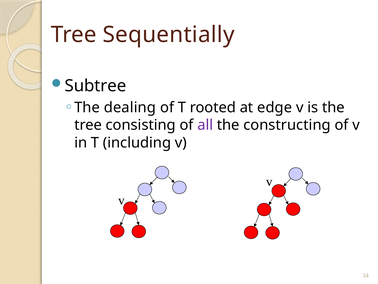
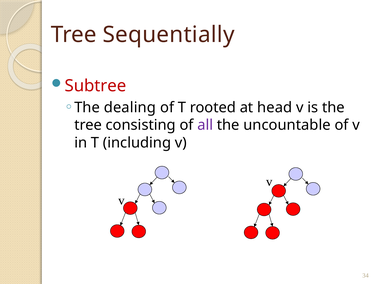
Subtree colour: black -> red
edge: edge -> head
constructing: constructing -> uncountable
